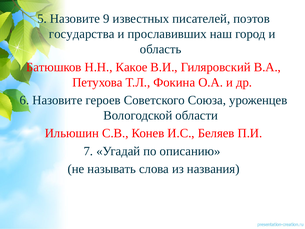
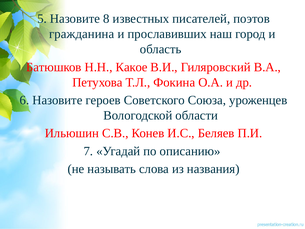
9: 9 -> 8
государства: государства -> гражданина
